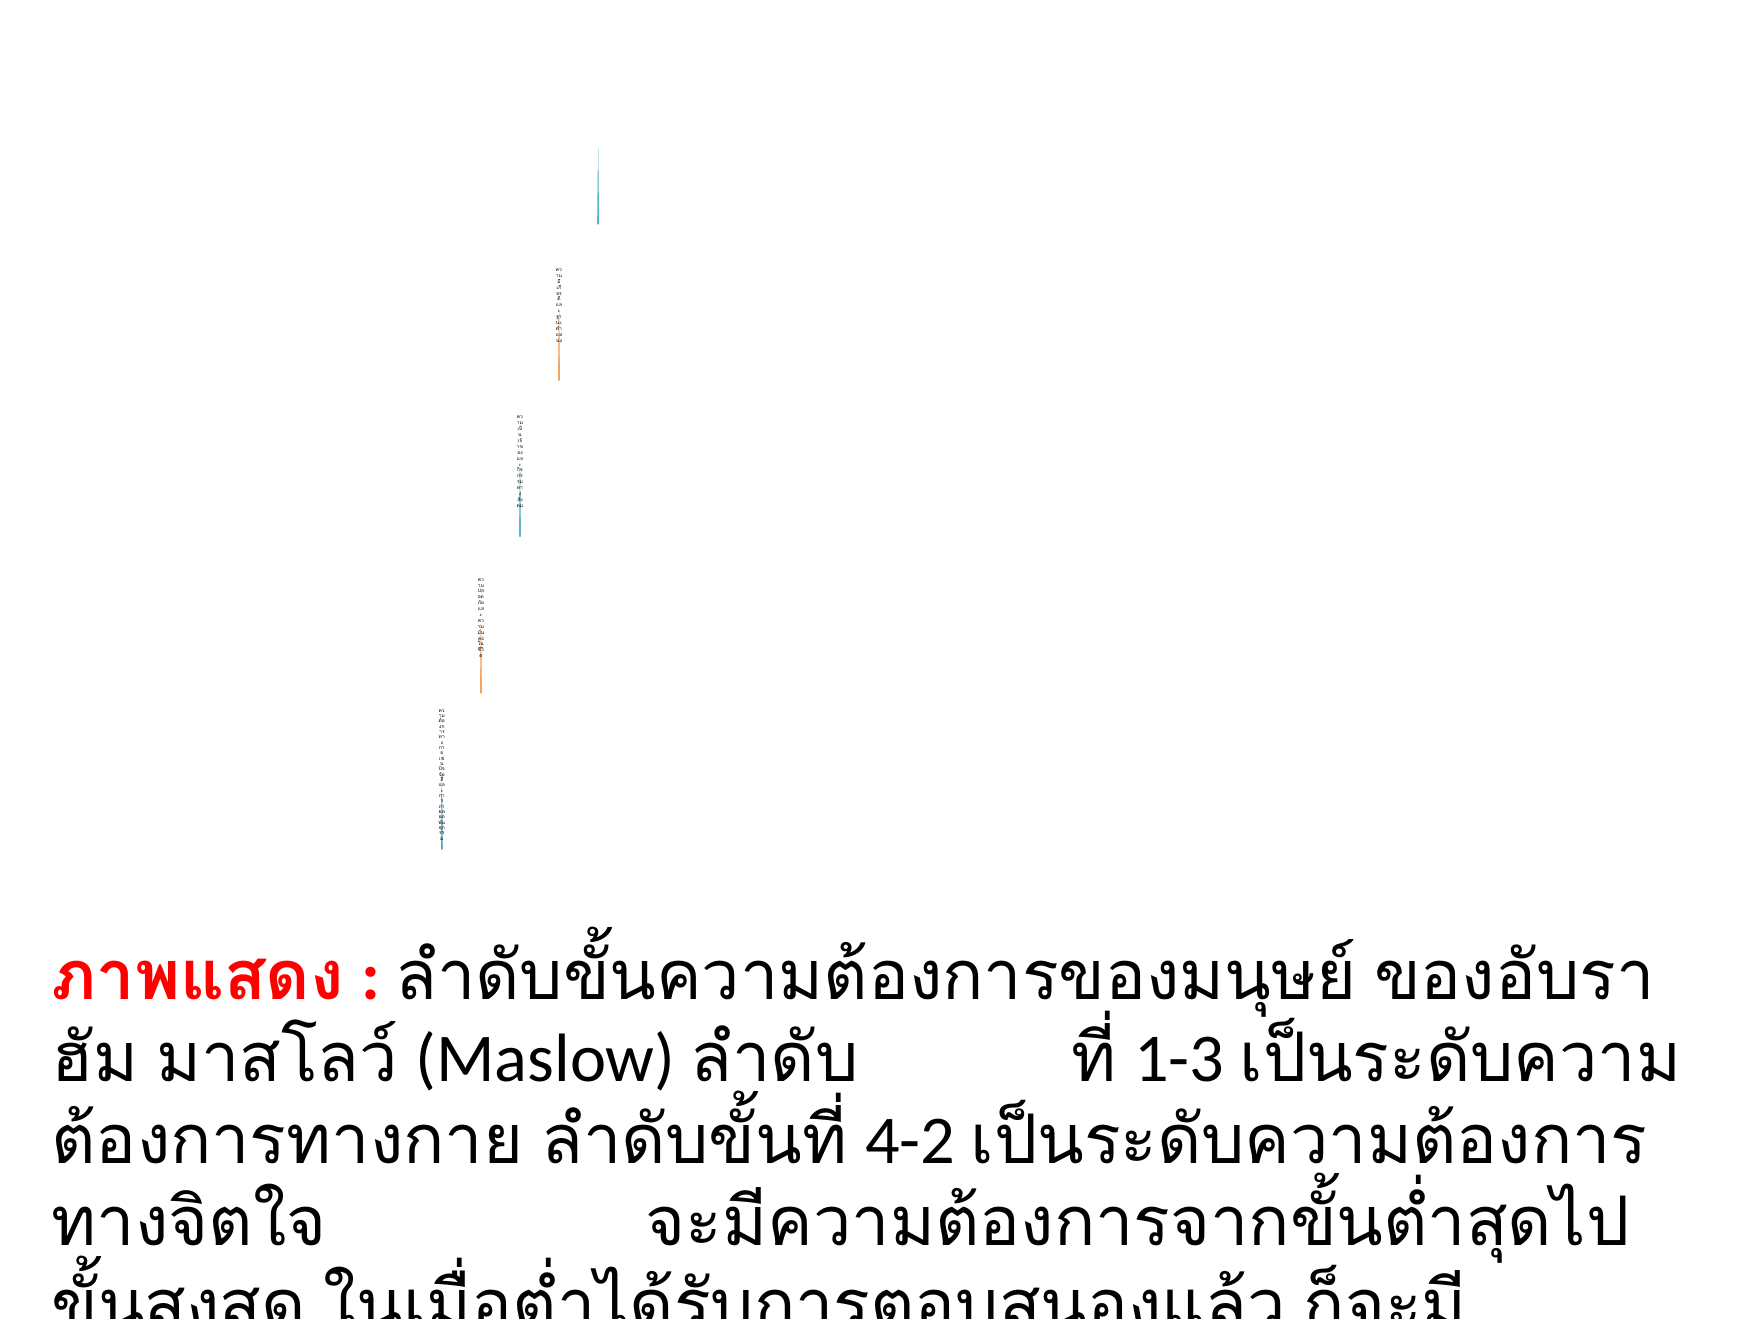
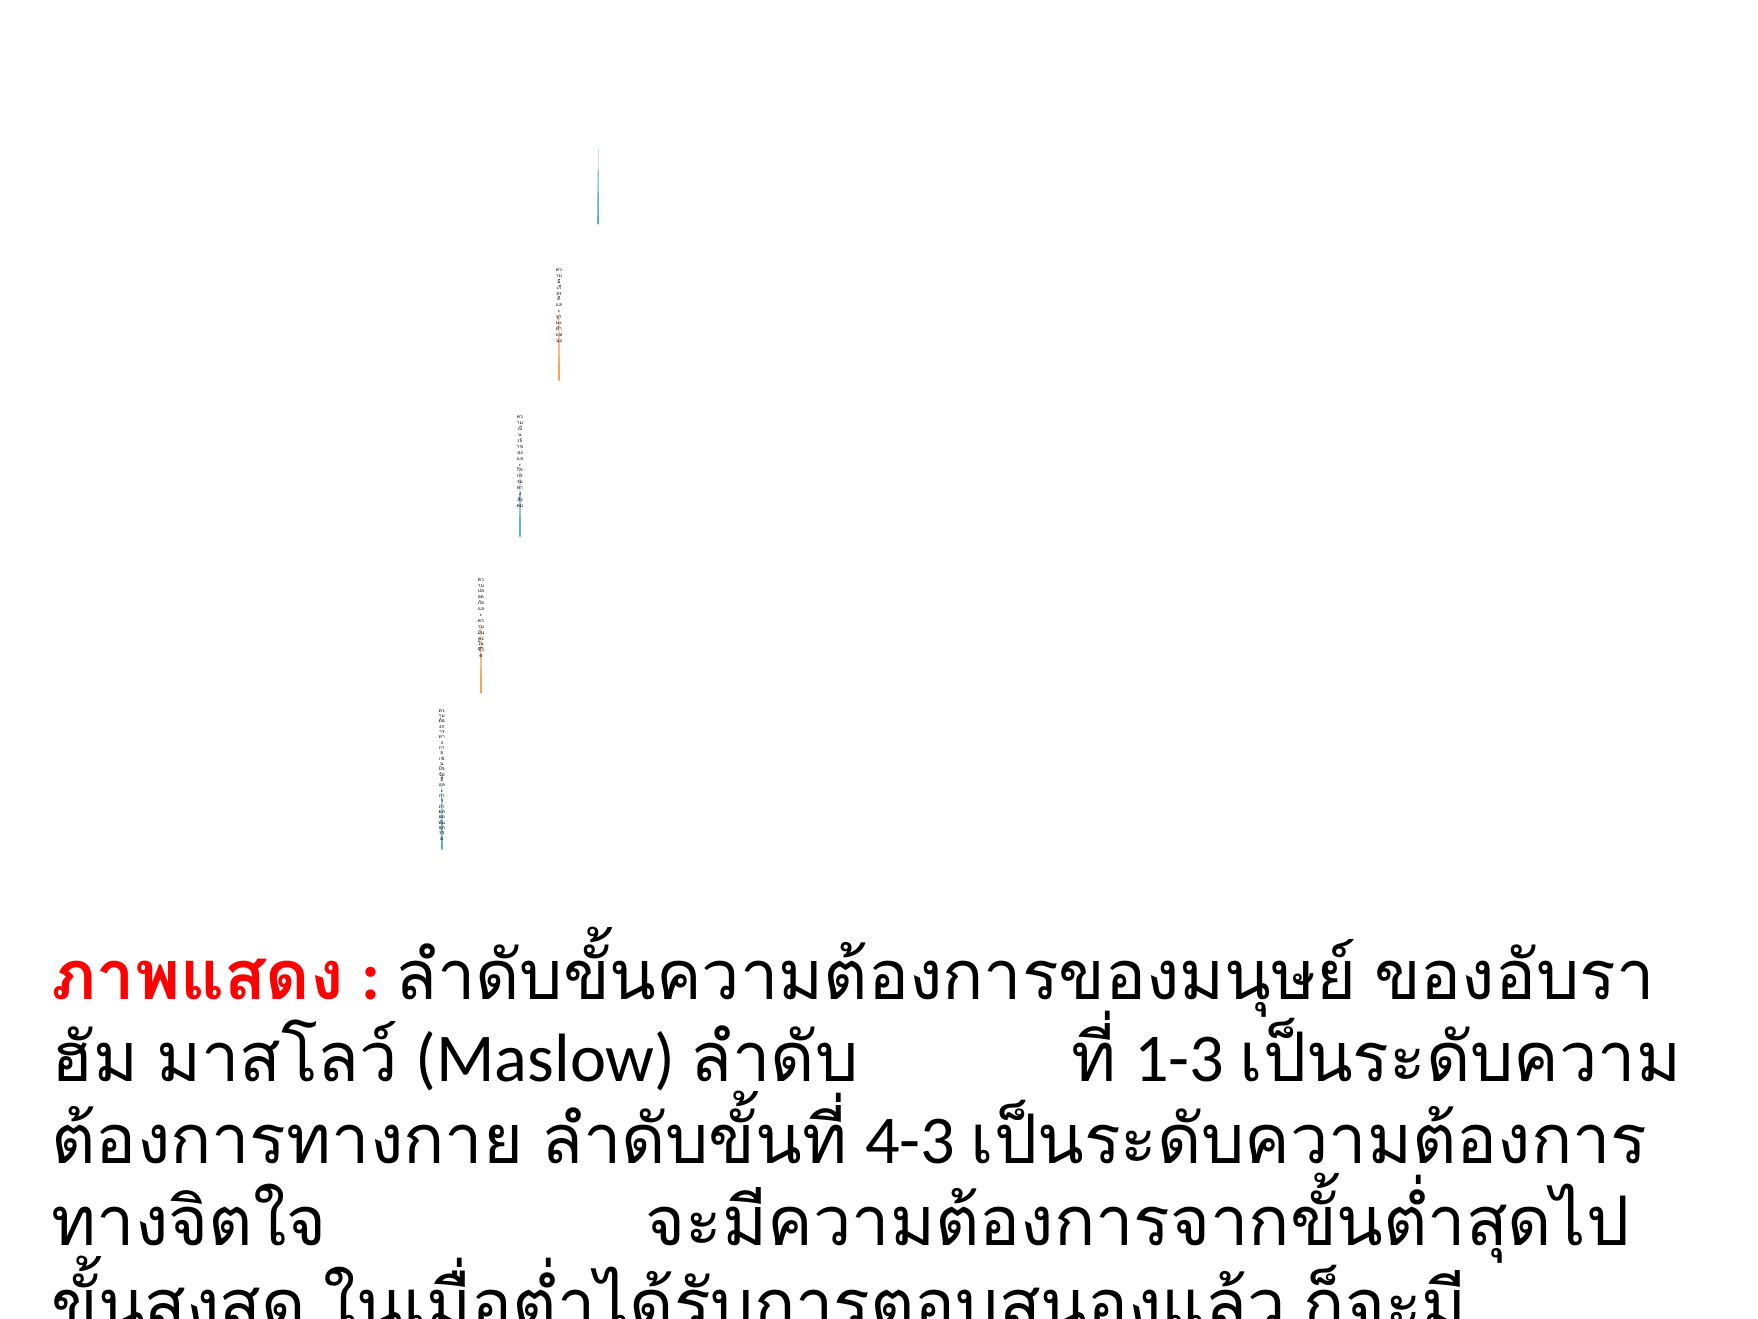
4-2: 4-2 -> 4-3
